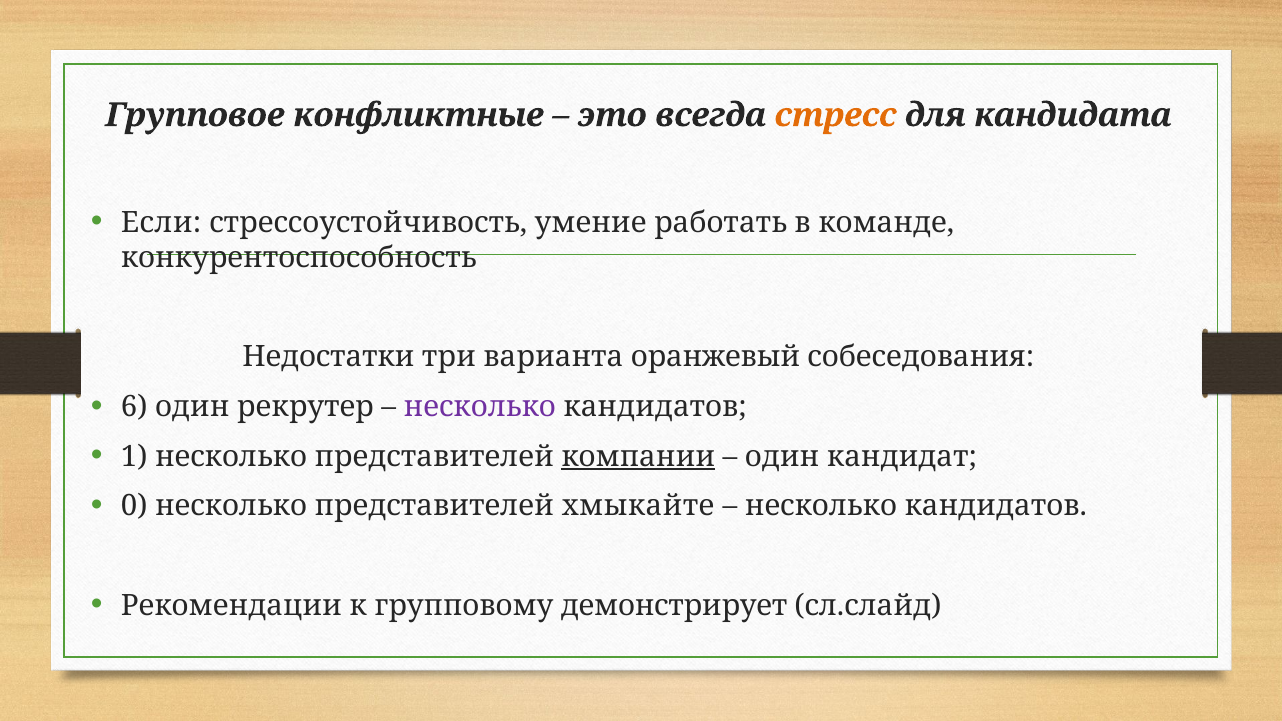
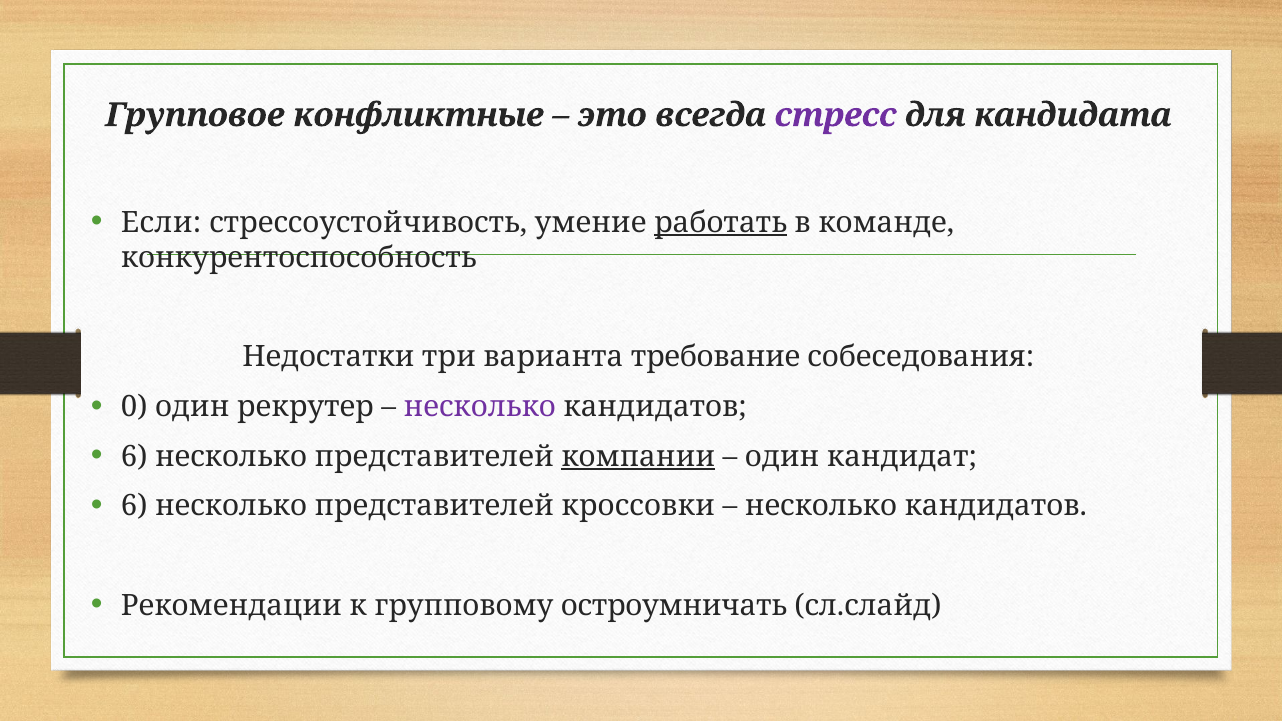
стресс colour: orange -> purple
работать underline: none -> present
оранжевый: оранжевый -> требование
6: 6 -> 0
1 at (134, 456): 1 -> 6
0 at (134, 506): 0 -> 6
хмыкайте: хмыкайте -> кроссовки
демонстрирует: демонстрирует -> остроумничать
